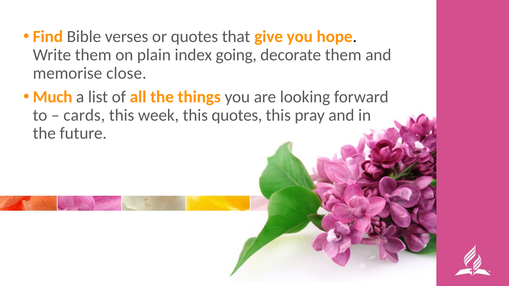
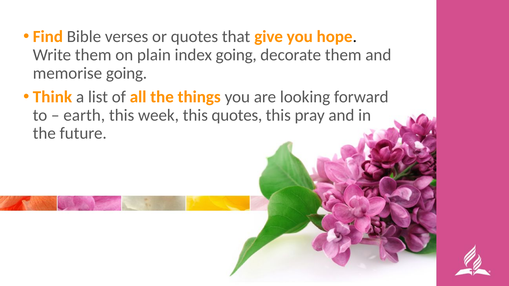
memorise close: close -> going
Much: Much -> Think
cards: cards -> earth
